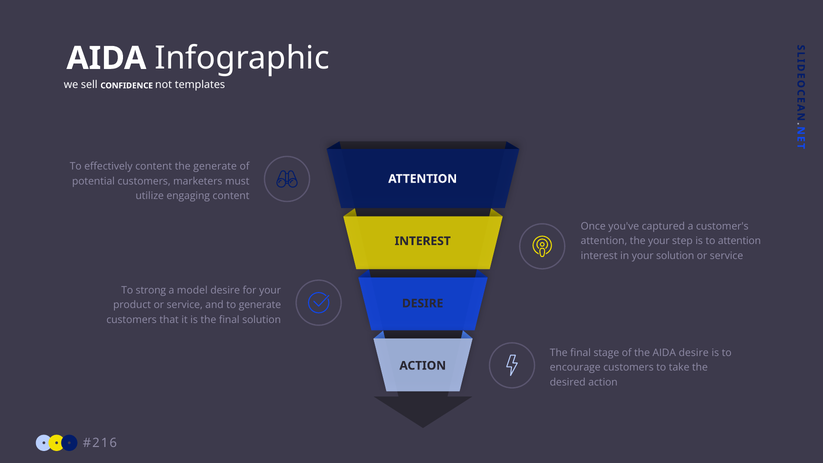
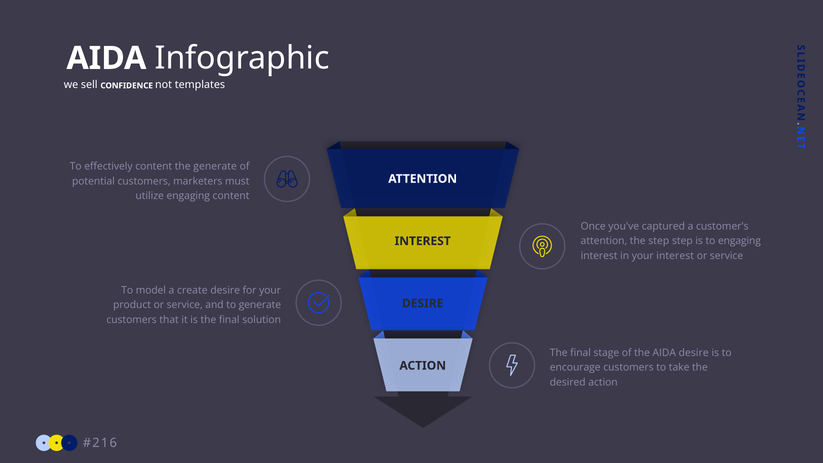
the your: your -> step
to attention: attention -> engaging
your solution: solution -> interest
strong: strong -> model
model: model -> create
